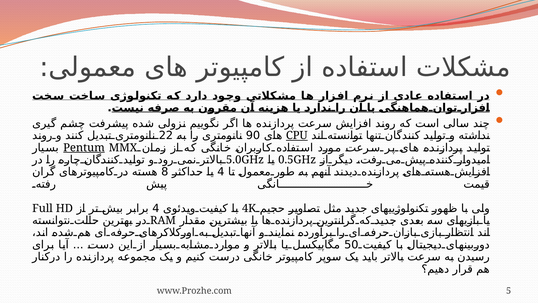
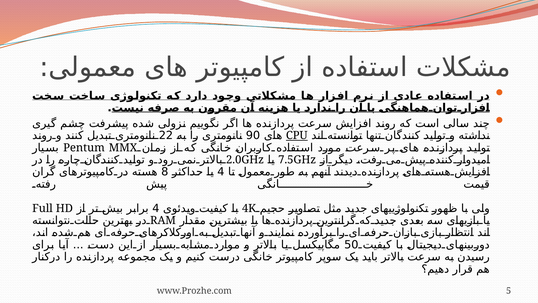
Pentum underline: present -> none
5.0GHz: 5.0GHz -> 2.0GHz
0.5GHz: 0.5GHz -> 7.5GHz
